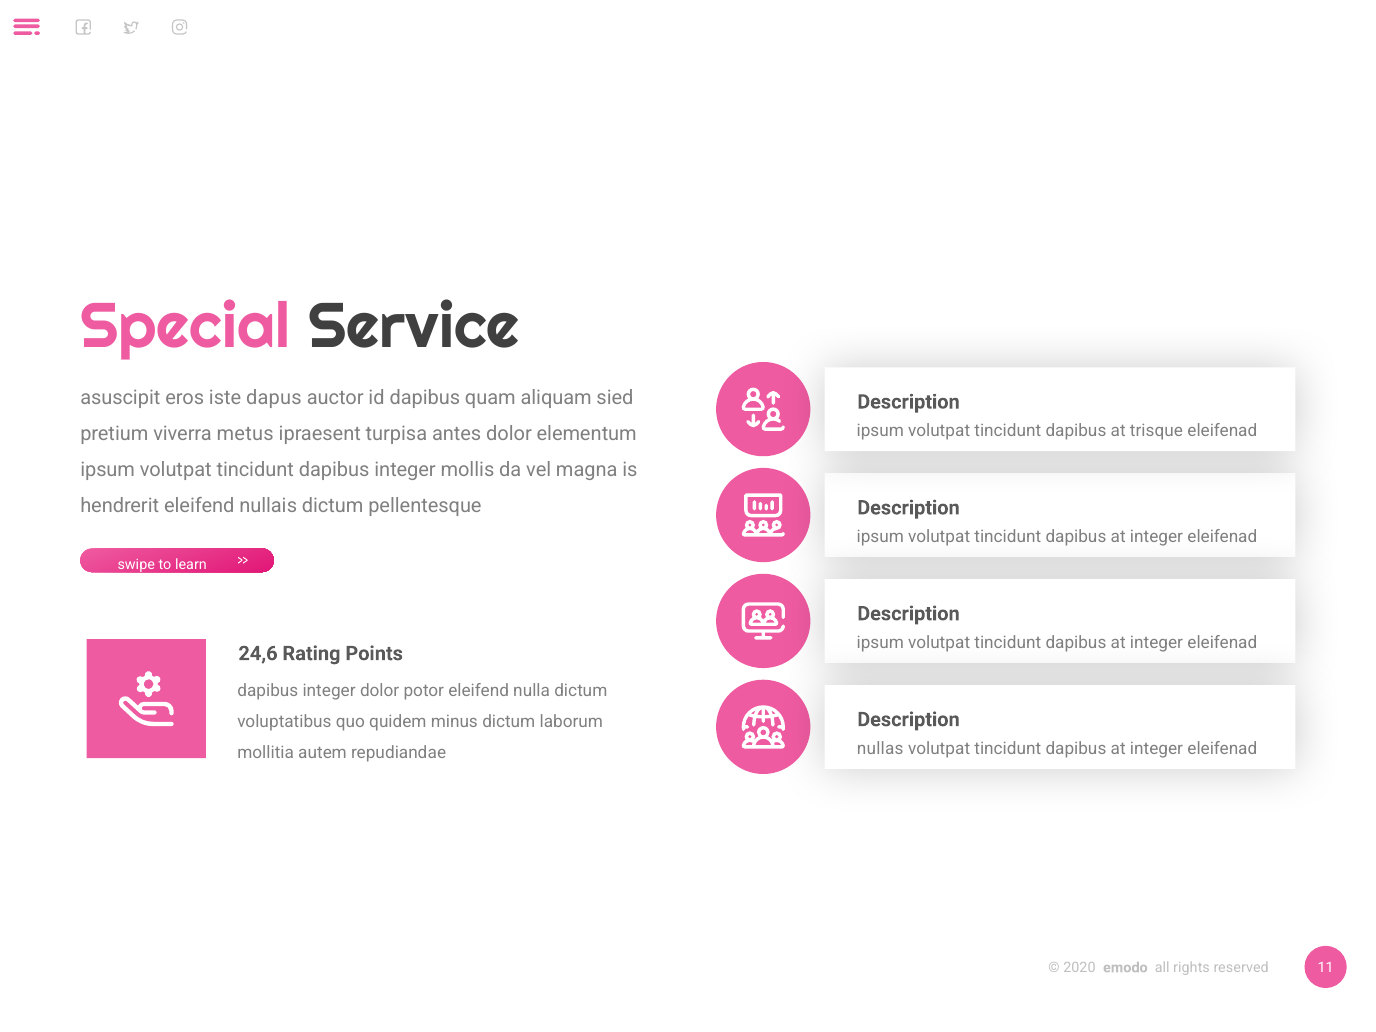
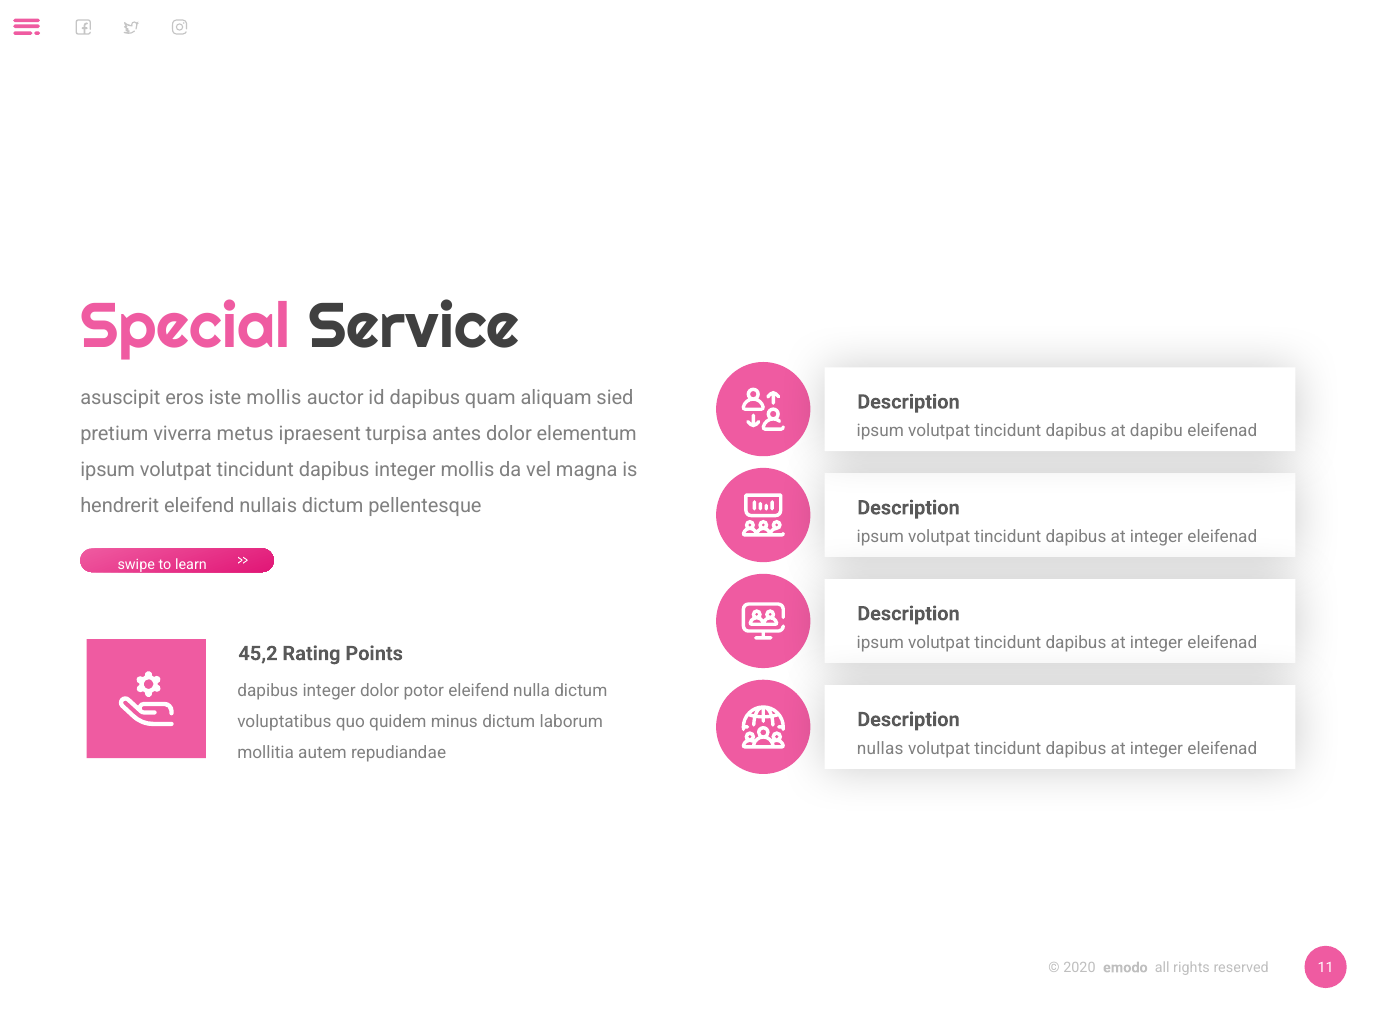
iste dapus: dapus -> mollis
trisque: trisque -> dapibu
24,6: 24,6 -> 45,2
